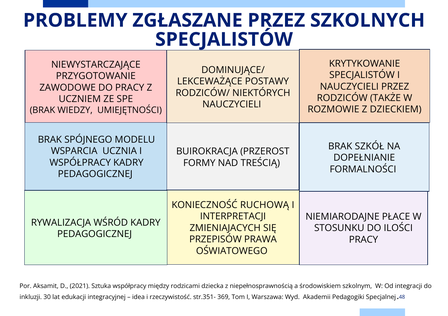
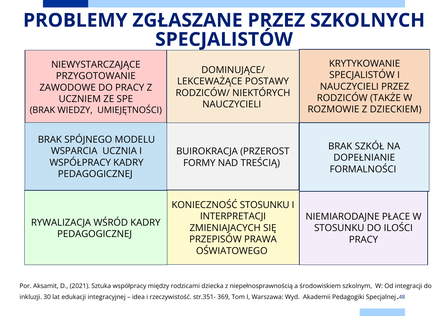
KONIECZNOŚĆ RUCHOWĄ: RUCHOWĄ -> STOSUNKU
